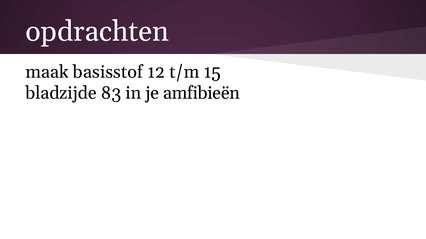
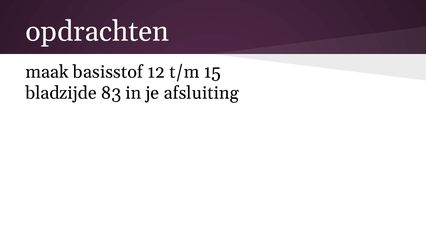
amfibieën: amfibieën -> afsluiting
